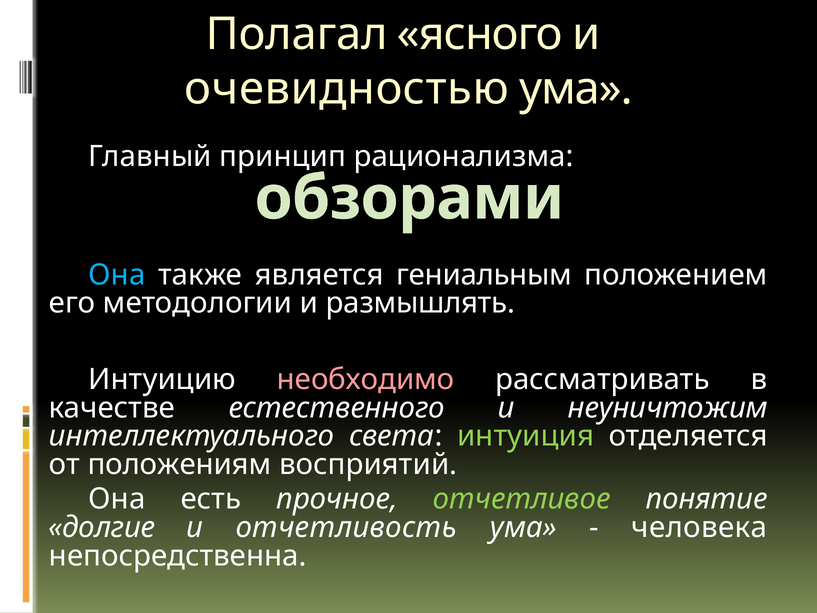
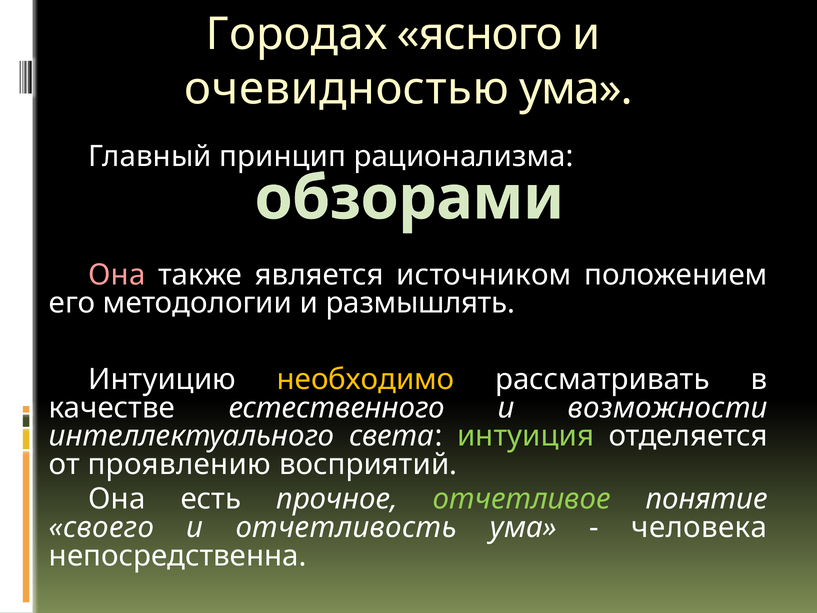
Полагал: Полагал -> Городах
Она at (117, 275) colour: light blue -> pink
гениальным: гениальным -> источником
необходимо colour: pink -> yellow
неуничтожим: неуничтожим -> возможности
положениям: положениям -> проявлению
долгие: долгие -> своего
